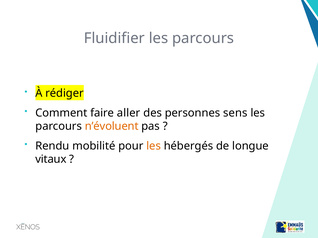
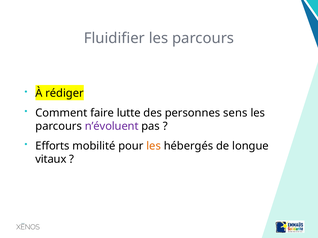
aller: aller -> lutte
n’évoluent colour: orange -> purple
Rendu: Rendu -> Efforts
